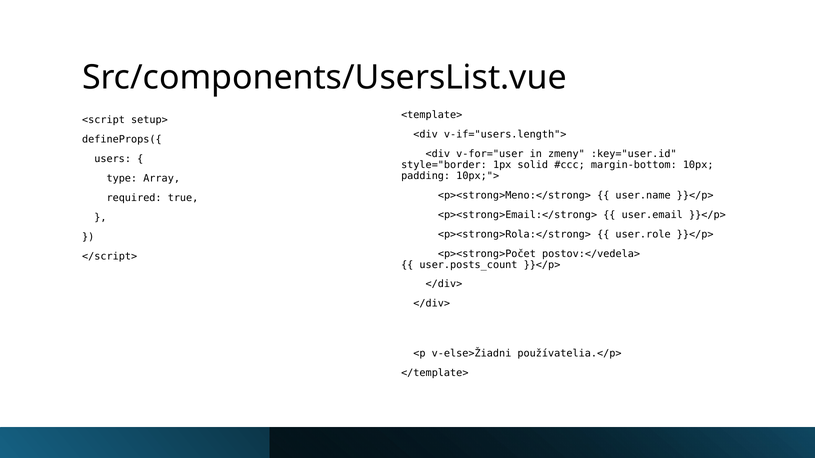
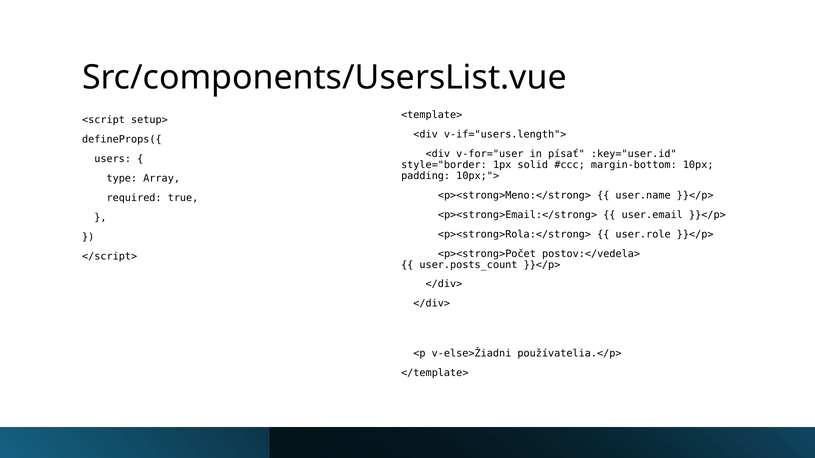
zmeny: zmeny -> písať
